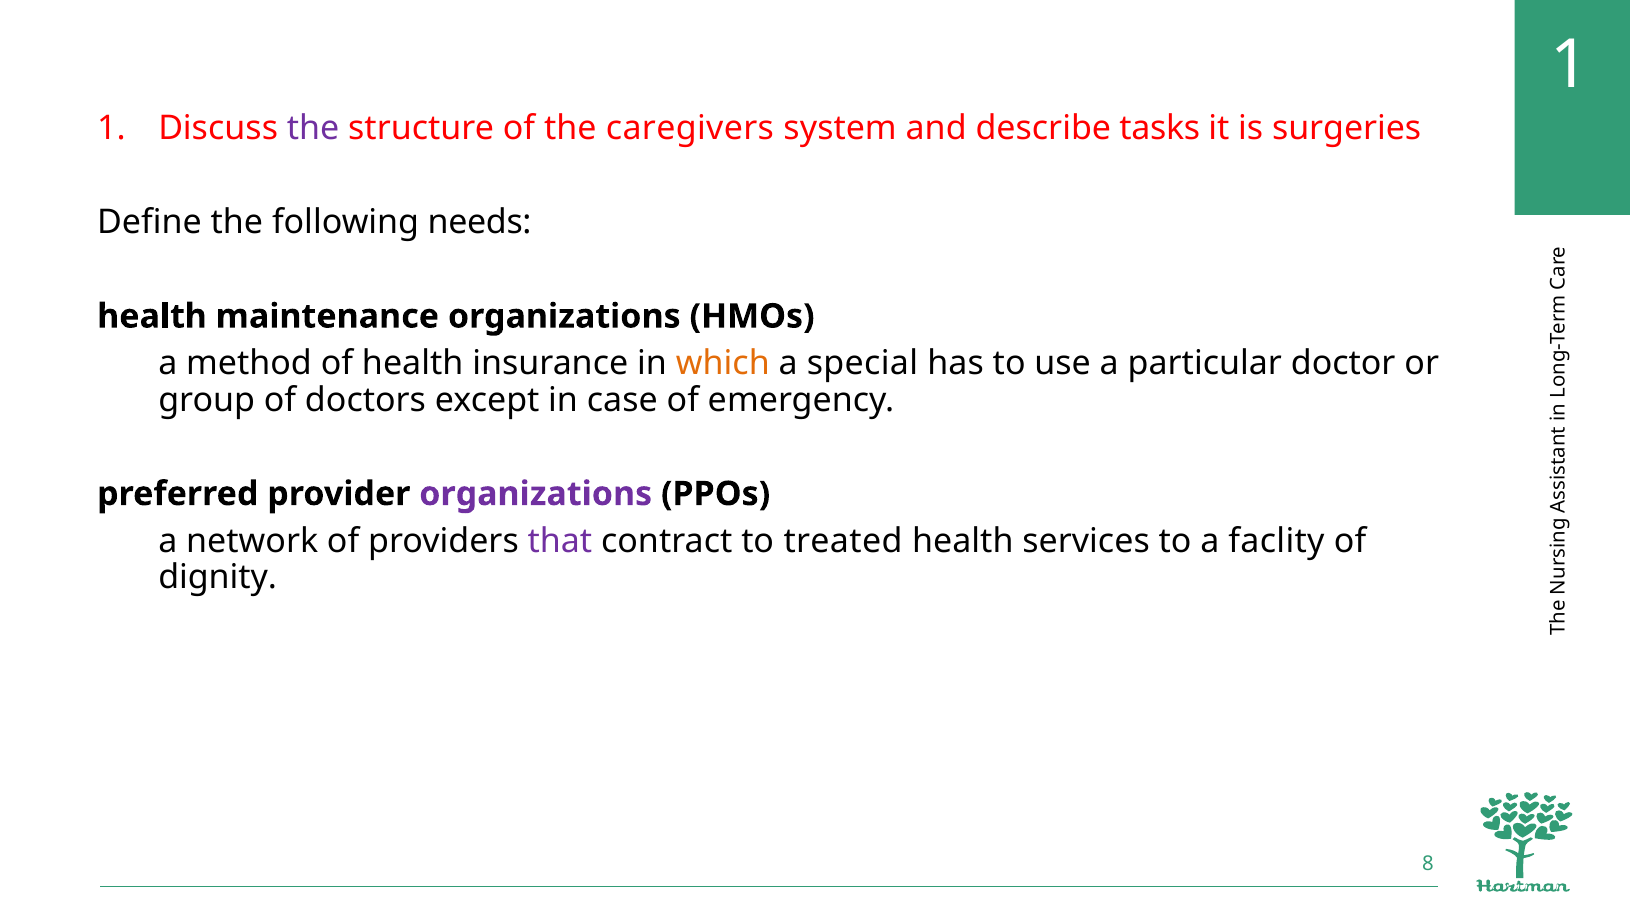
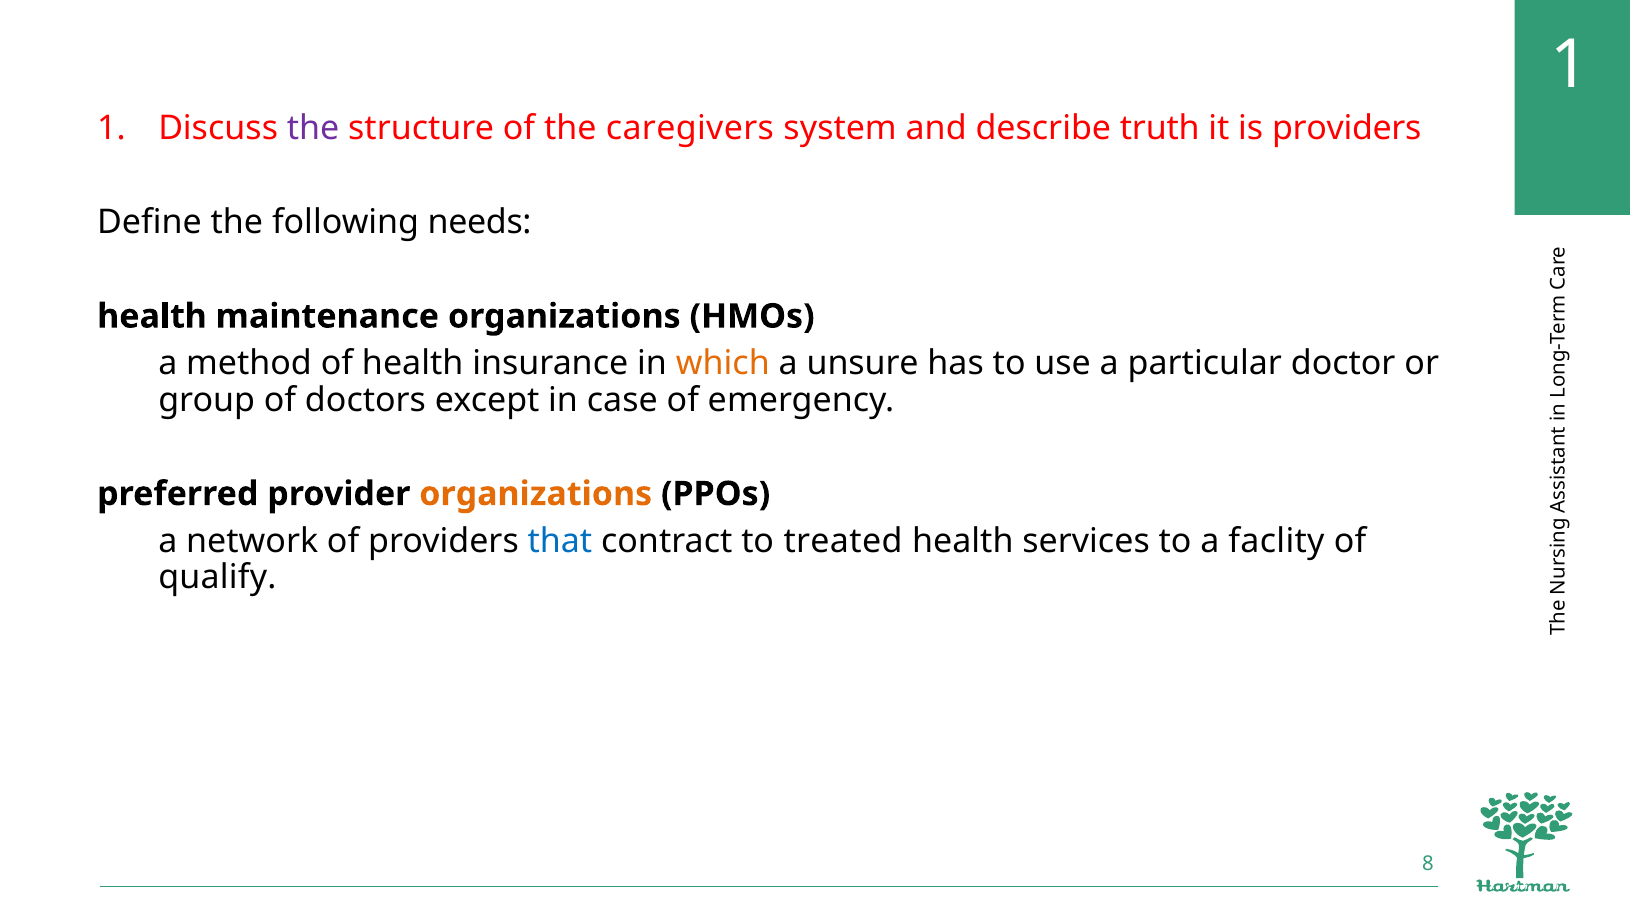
tasks: tasks -> truth
is surgeries: surgeries -> providers
special: special -> unsure
organizations at (536, 494) colour: purple -> orange
that colour: purple -> blue
dignity: dignity -> qualify
